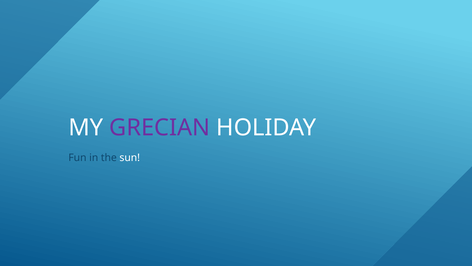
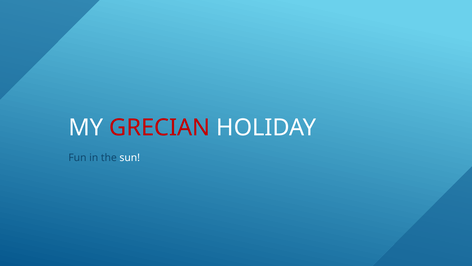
GRECIAN colour: purple -> red
